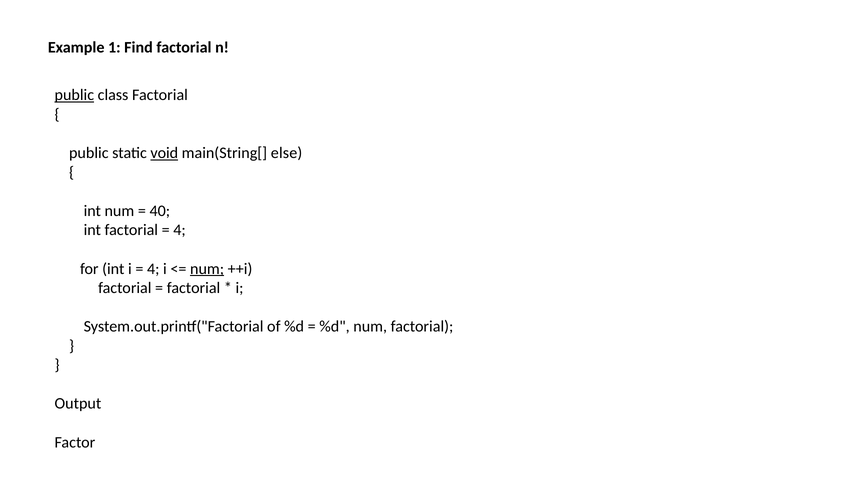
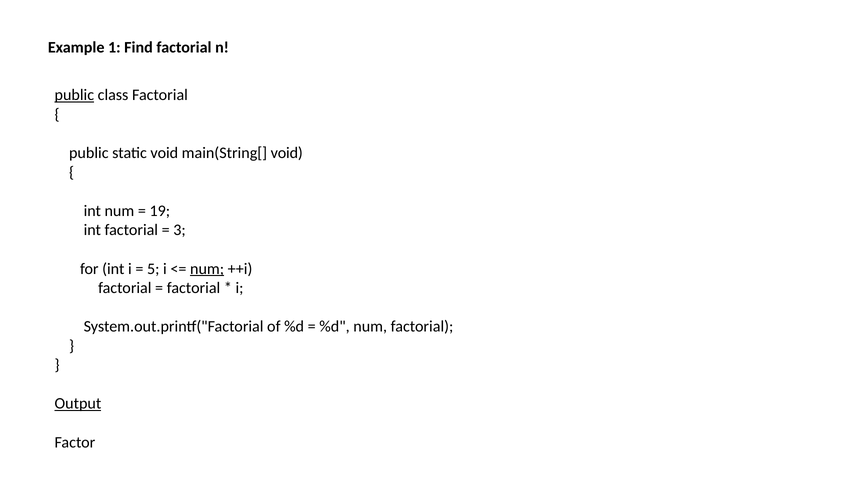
void at (164, 153) underline: present -> none
main(String[ else: else -> void
40: 40 -> 19
4 at (180, 230): 4 -> 3
4 at (153, 269): 4 -> 5
Output underline: none -> present
